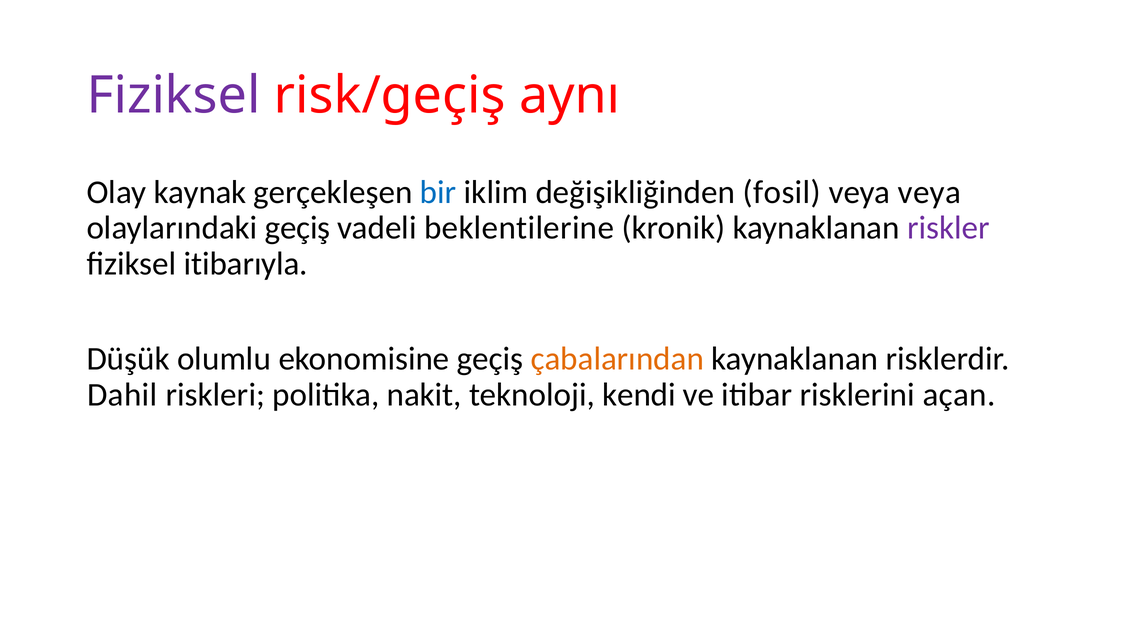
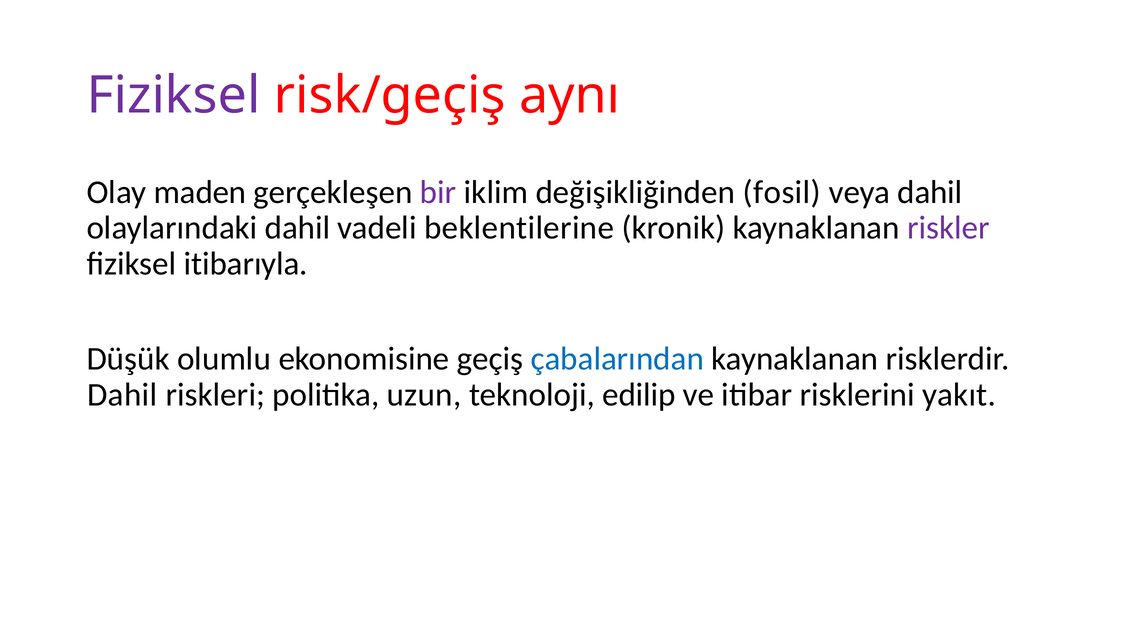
kaynak: kaynak -> maden
bir colour: blue -> purple
veya veya: veya -> dahil
olaylarındaki geçiş: geçiş -> dahil
çabalarından colour: orange -> blue
nakit: nakit -> uzun
kendi: kendi -> edilip
açan: açan -> yakıt
